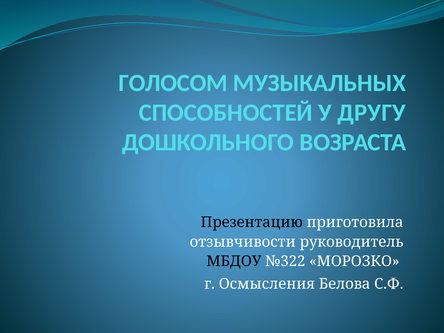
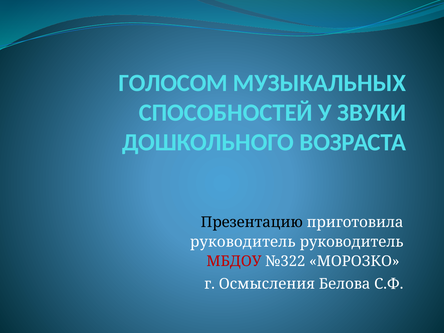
ДРУГУ: ДРУГУ -> ЗВУКИ
отзывчивости at (243, 242): отзывчивости -> руководитель
МБДОУ colour: black -> red
